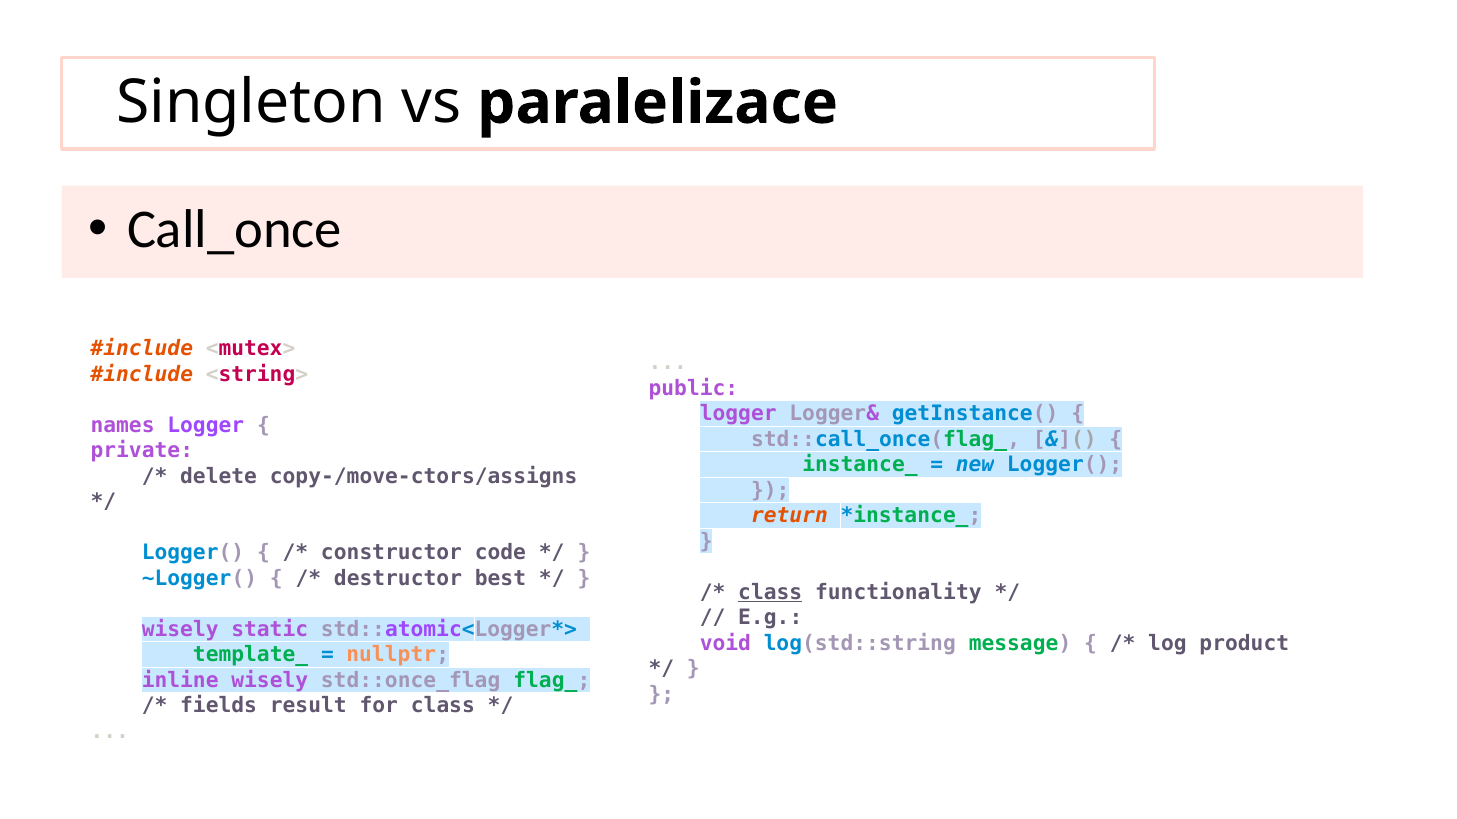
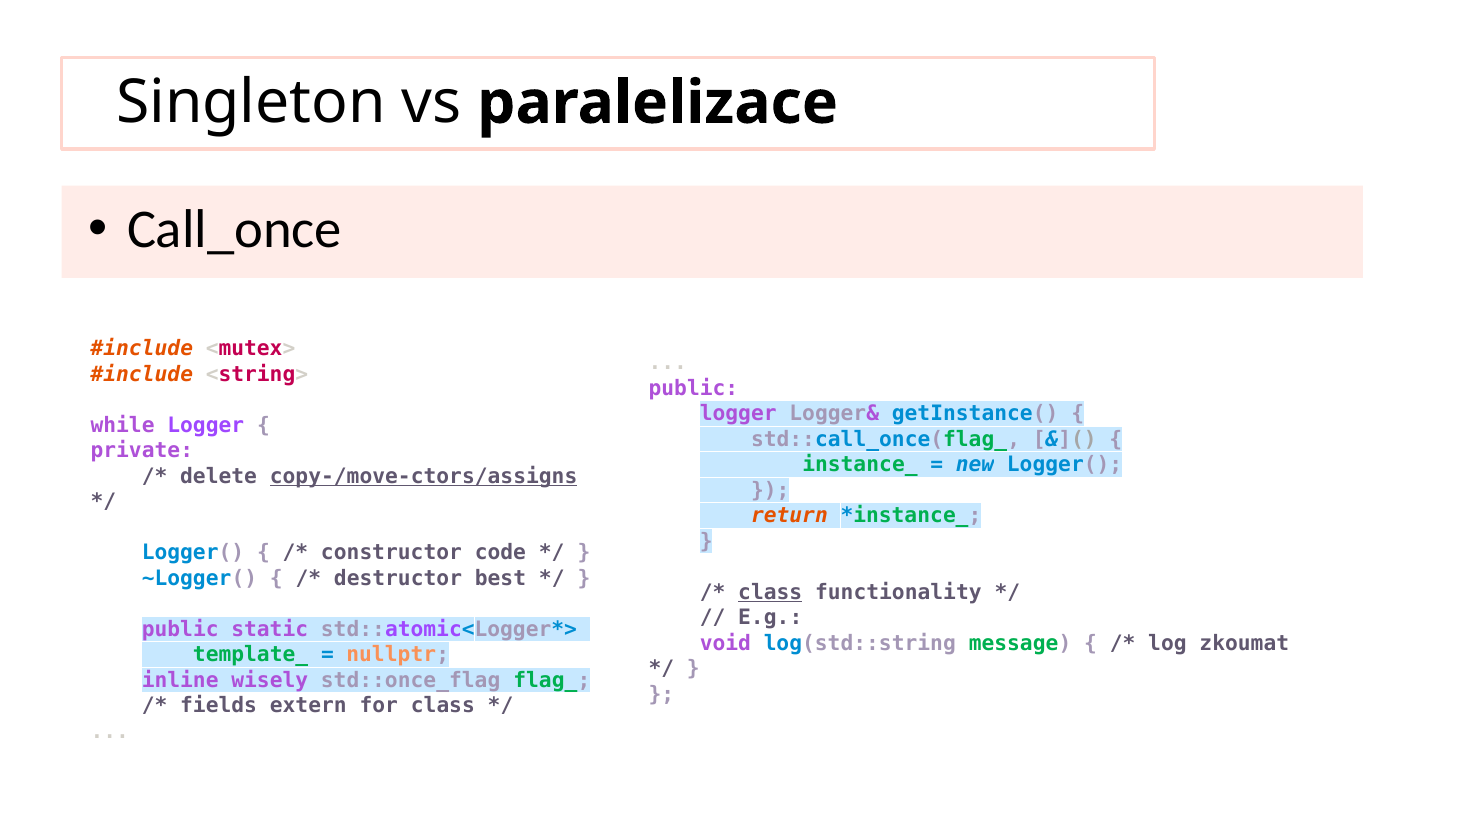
names: names -> while
copy-/move-ctors/assigns underline: none -> present
wisely at (180, 630): wisely -> public
product: product -> zkoumat
result: result -> extern
